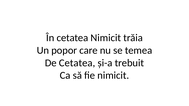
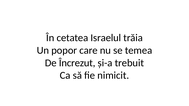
cetatea Nimicit: Nimicit -> Israelul
De Cetatea: Cetatea -> Încrezut
